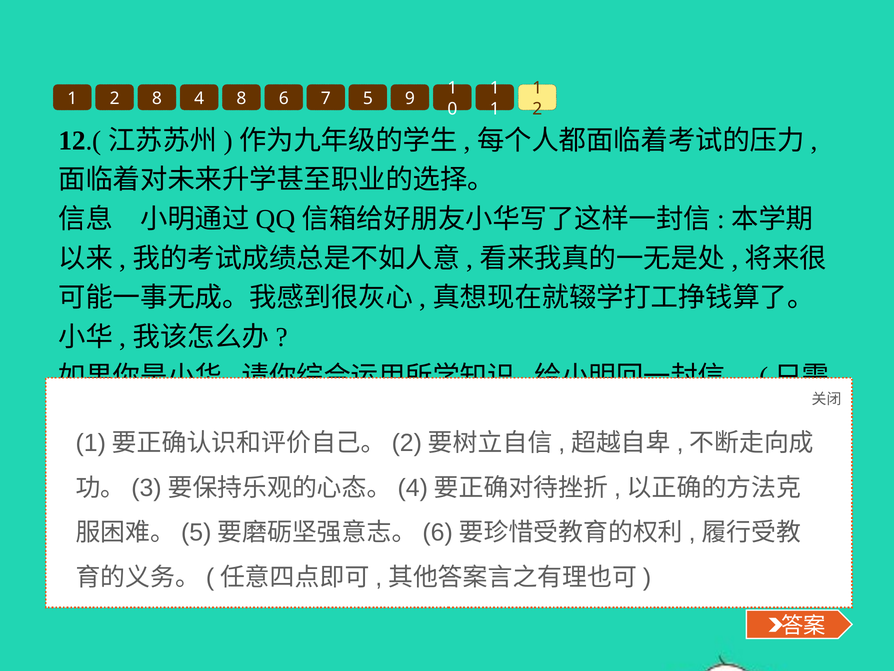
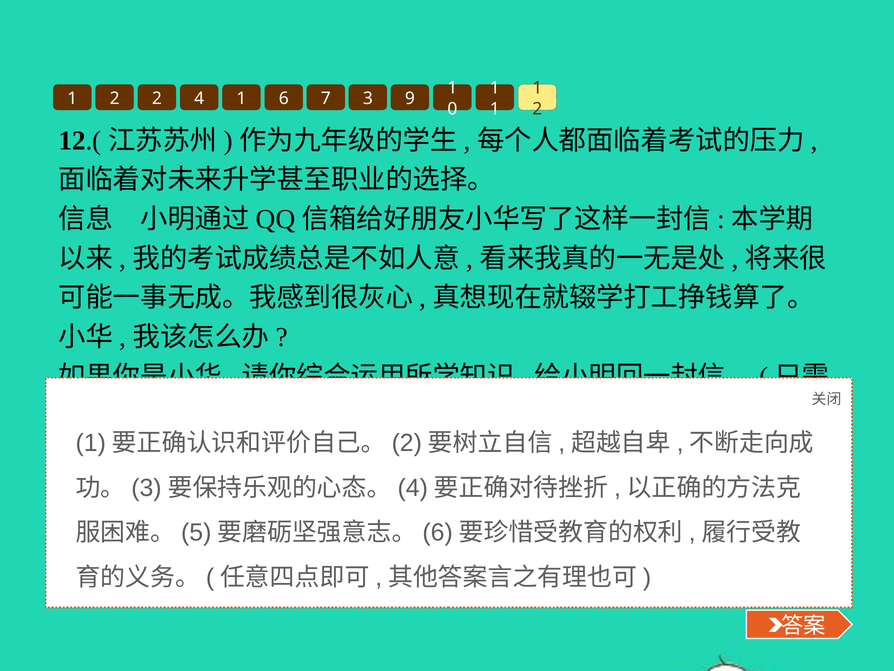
2 8: 8 -> 2
4 8: 8 -> 1
5: 5 -> 3
